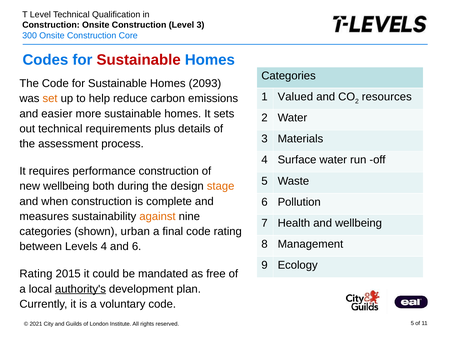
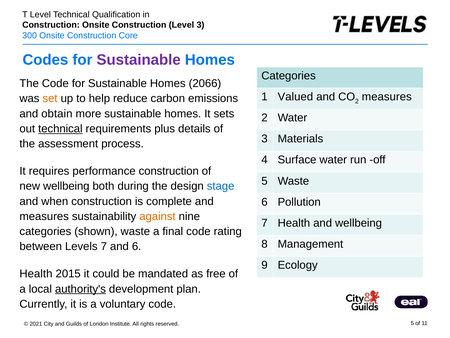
Sustainable at (139, 60) colour: red -> purple
2093: 2093 -> 2066
2 resources: resources -> measures
easier: easier -> obtain
technical at (60, 128) underline: none -> present
stage colour: orange -> blue
shown urban: urban -> waste
Levels 4: 4 -> 7
Rating at (36, 274): Rating -> Health
